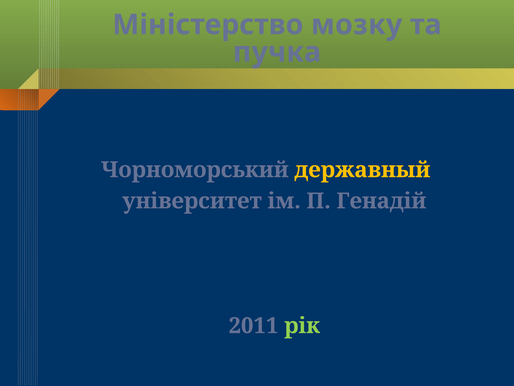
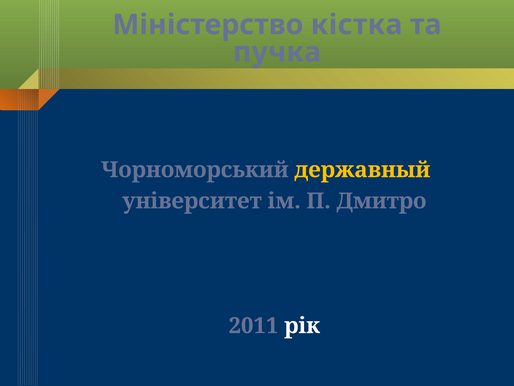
мозку: мозку -> кістка
Генадій: Генадій -> Дмитро
рік colour: light green -> white
